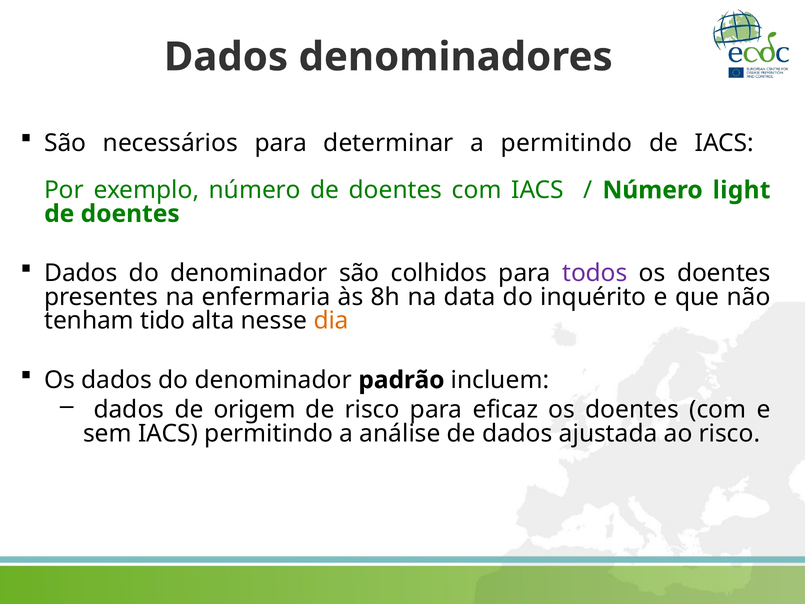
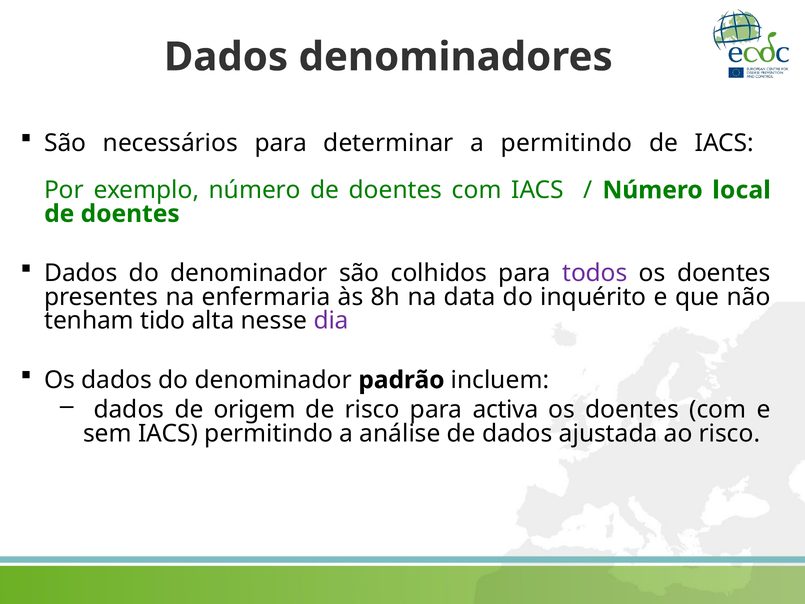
light: light -> local
dia colour: orange -> purple
eficaz: eficaz -> activa
